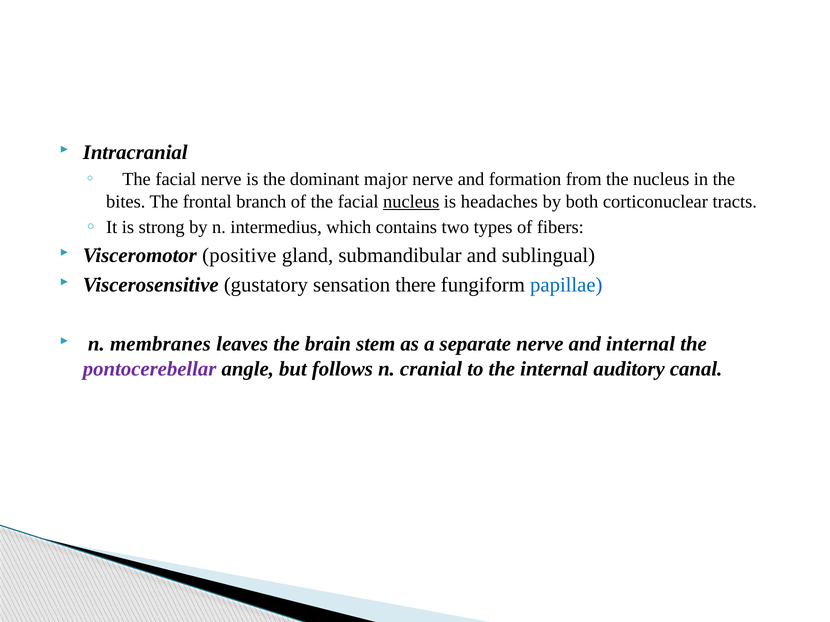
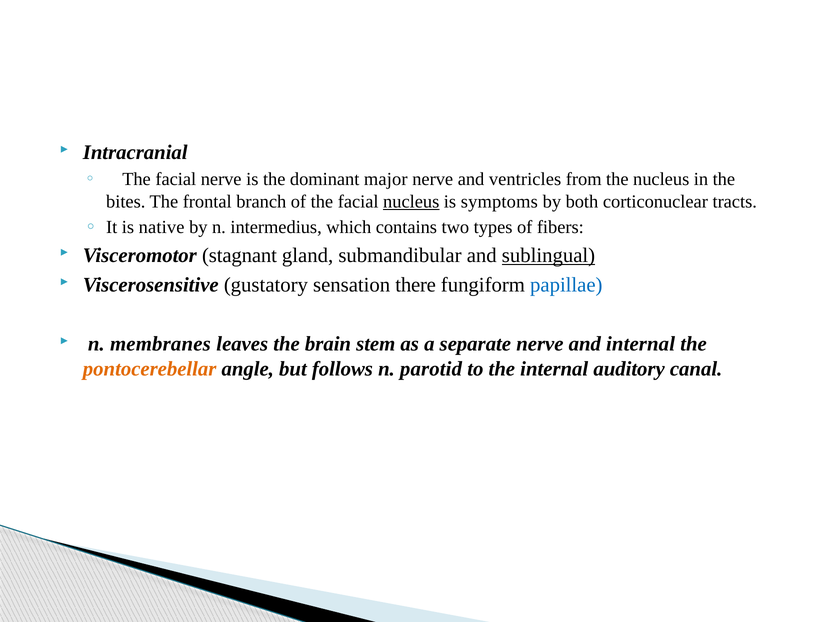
formation: formation -> ventricles
headaches: headaches -> symptoms
strong: strong -> native
positive: positive -> stagnant
sublingual underline: none -> present
pontocerebellar colour: purple -> orange
cranial: cranial -> parotid
